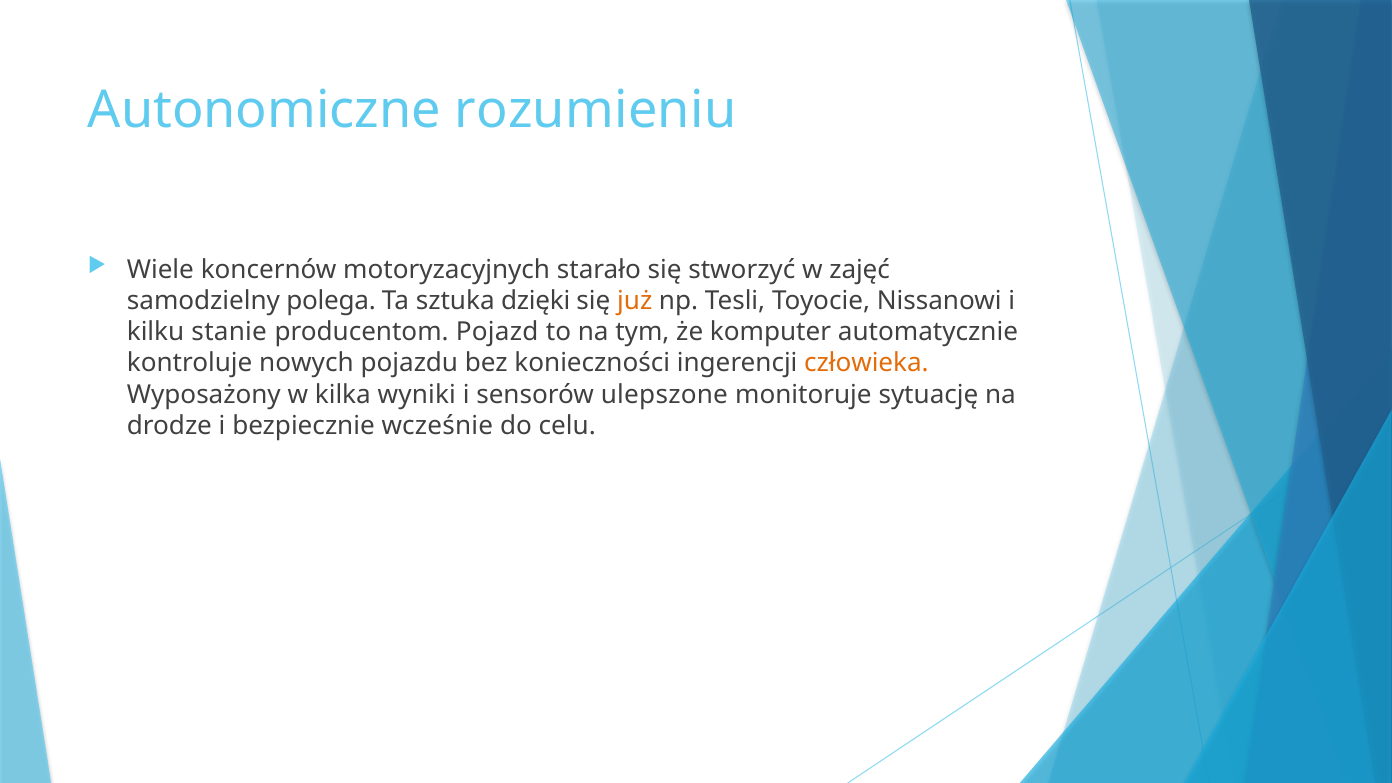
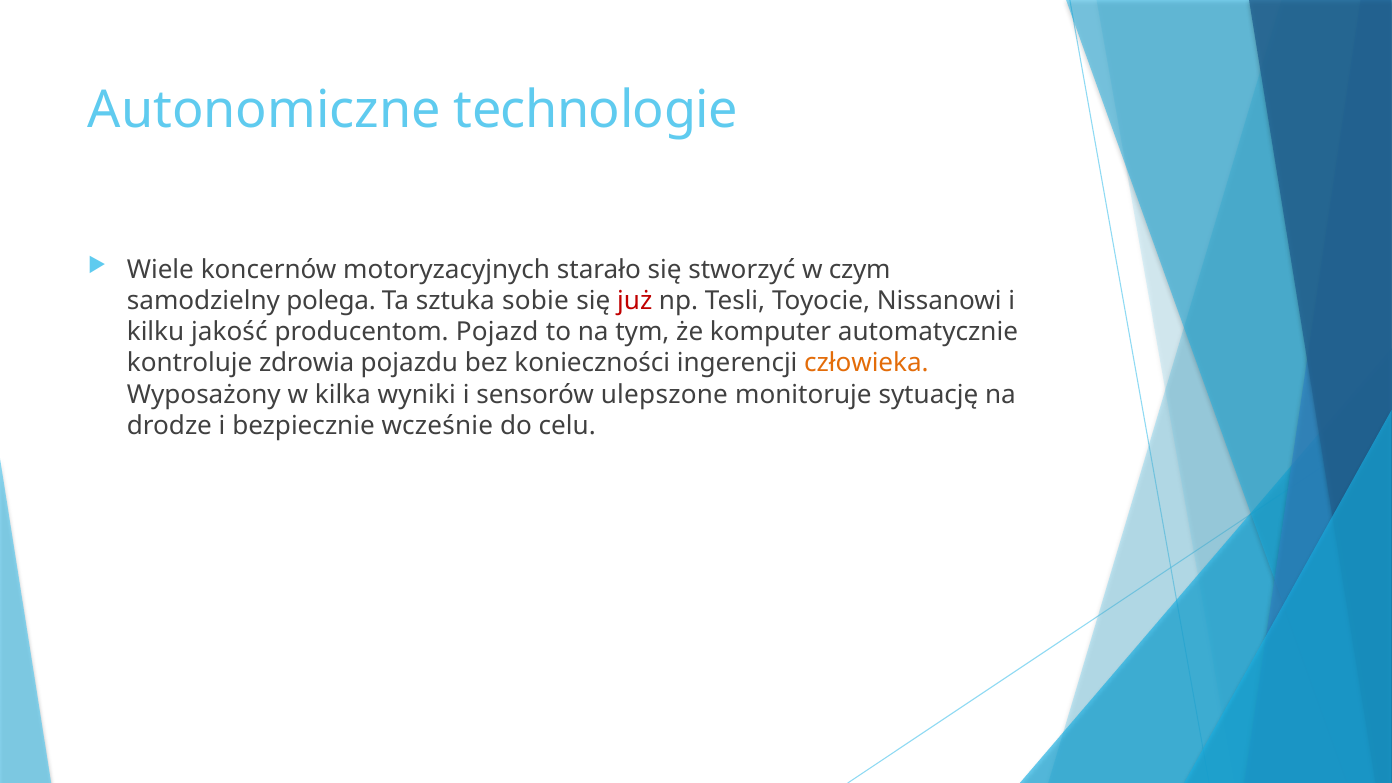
rozumieniu: rozumieniu -> technologie
zajęć: zajęć -> czym
dzięki: dzięki -> sobie
już colour: orange -> red
stanie: stanie -> jakość
nowych: nowych -> zdrowia
